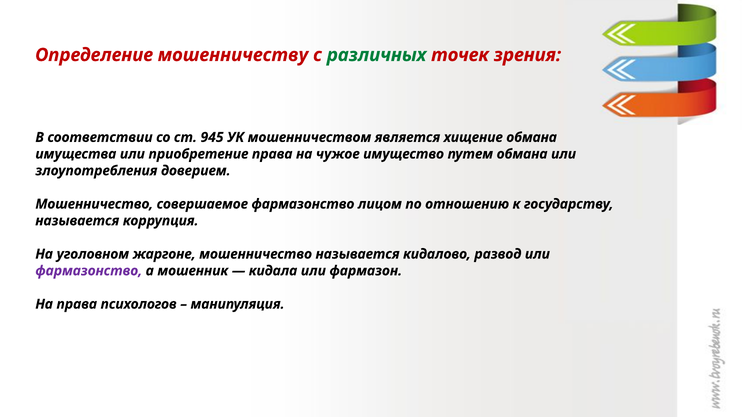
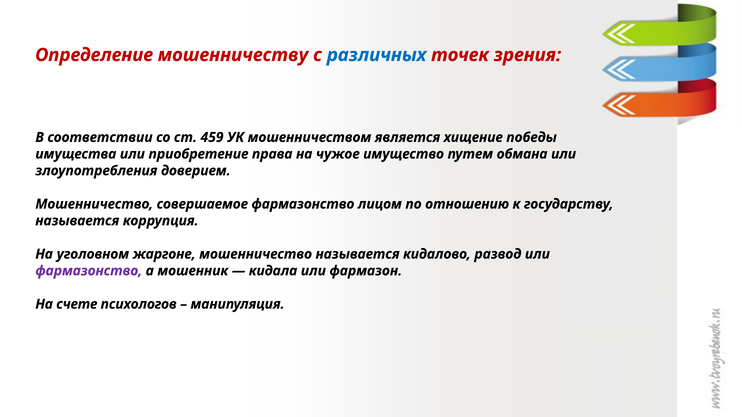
различных colour: green -> blue
945: 945 -> 459
хищение обмана: обмана -> победы
На права: права -> счете
